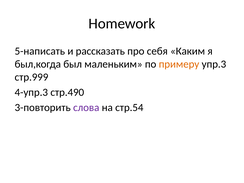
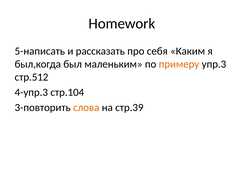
стр.999: стр.999 -> стр.512
стр.490: стр.490 -> стр.104
слова colour: purple -> orange
стр.54: стр.54 -> стр.39
